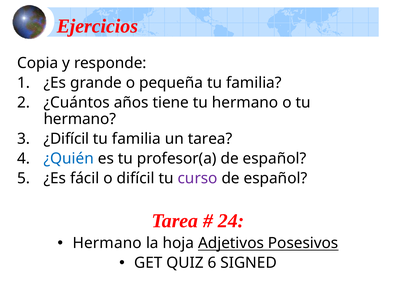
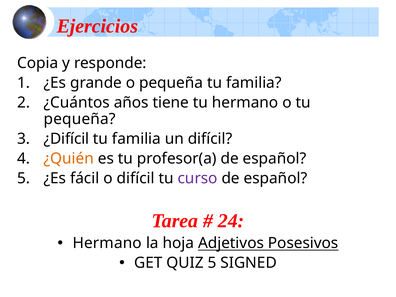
hermano at (80, 119): hermano -> pequeña
un tarea: tarea -> difícil
¿Quién colour: blue -> orange
QUIZ 6: 6 -> 5
